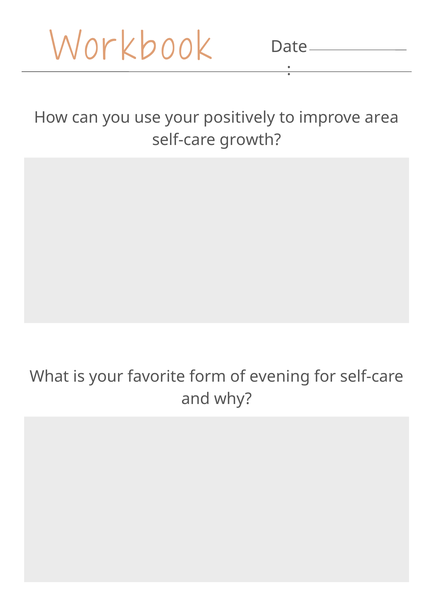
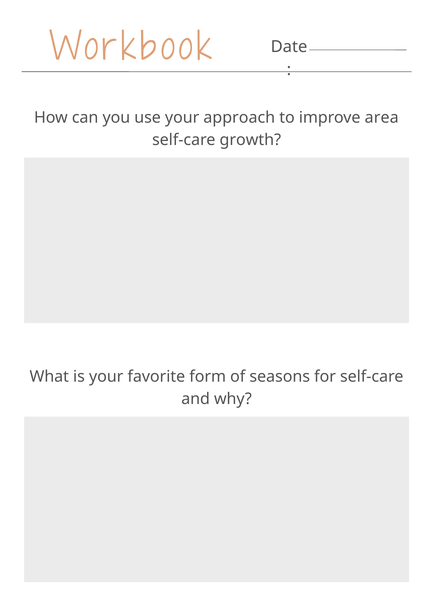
positively: positively -> approach
evening: evening -> seasons
